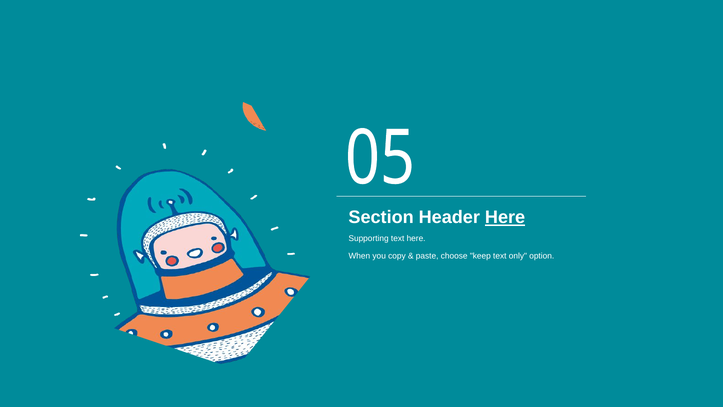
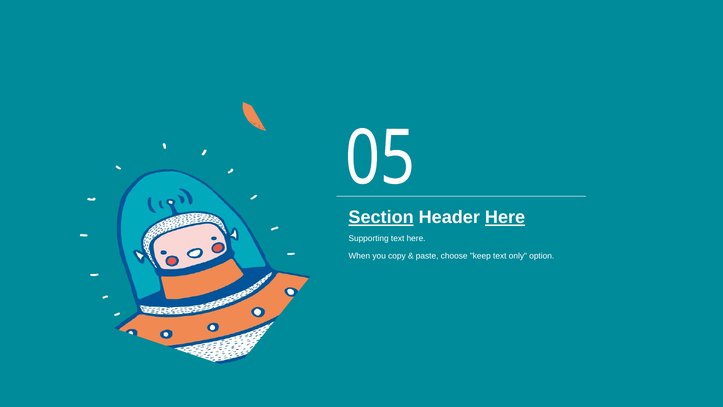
Section underline: none -> present
